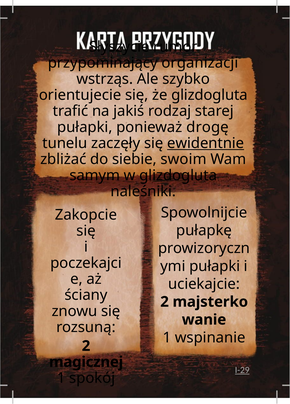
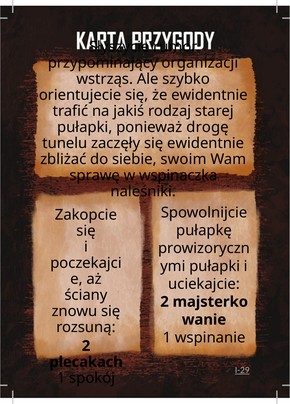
że glizdogluta: glizdogluta -> ewidentnie
ewidentnie at (206, 143) underline: present -> none
samym: samym -> sprawę
w glizdogluta: glizdogluta -> wspinaczka
magicznej: magicznej -> plecakach
